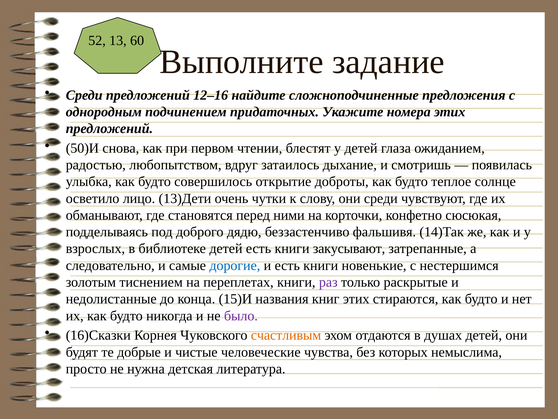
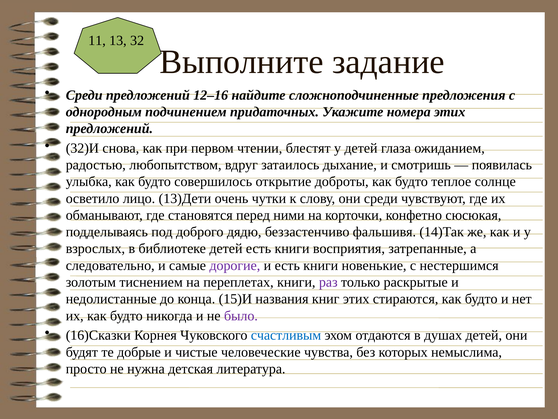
52: 52 -> 11
60: 60 -> 32
50)И: 50)И -> 32)И
закусывают: закусывают -> восприятия
дорогие colour: blue -> purple
счастливым colour: orange -> blue
